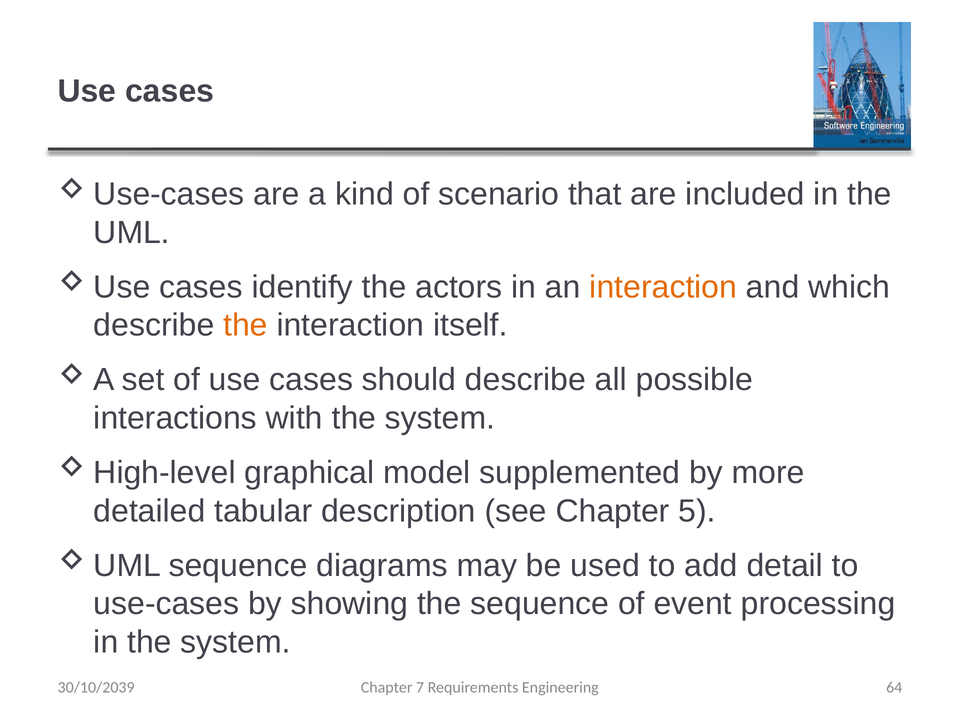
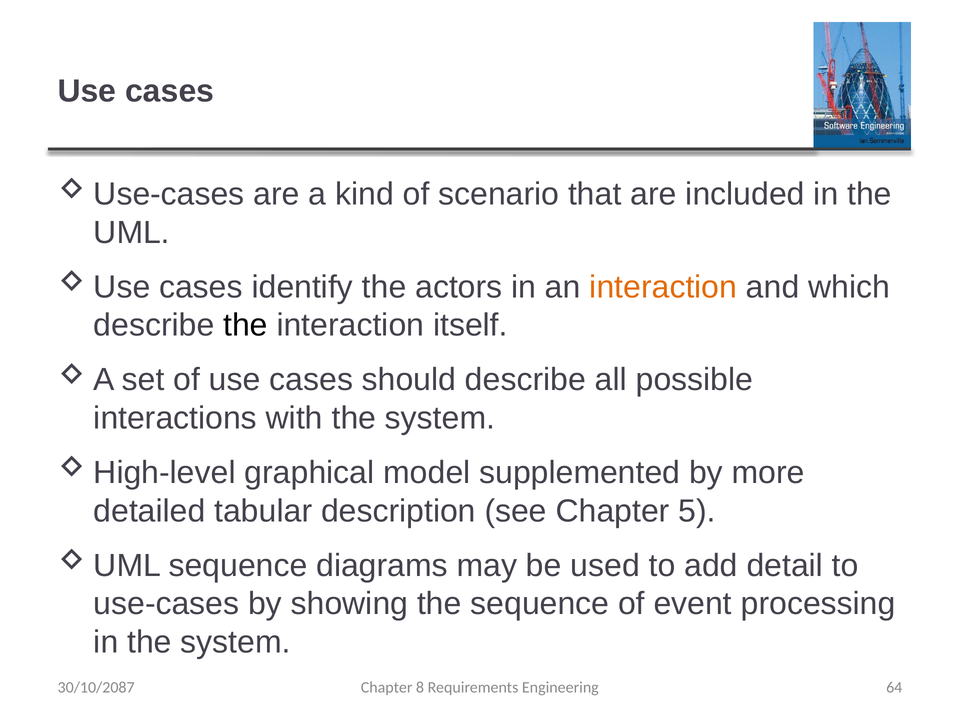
the at (245, 325) colour: orange -> black
30/10/2039: 30/10/2039 -> 30/10/2087
7: 7 -> 8
